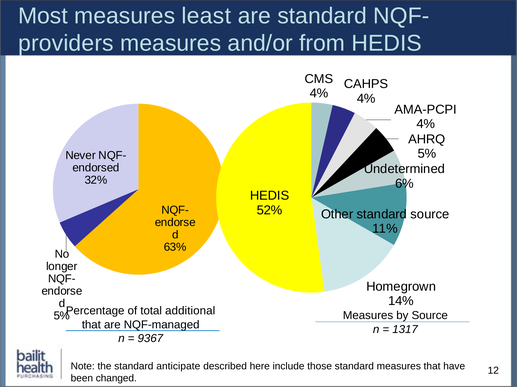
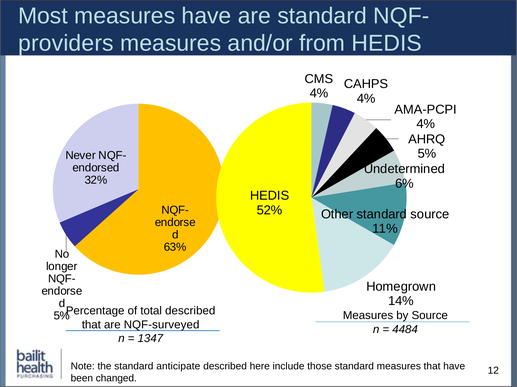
measures least: least -> have
total additional: additional -> described
NQF-managed: NQF-managed -> NQF-surveyed
1317: 1317 -> 4484
9367: 9367 -> 1347
